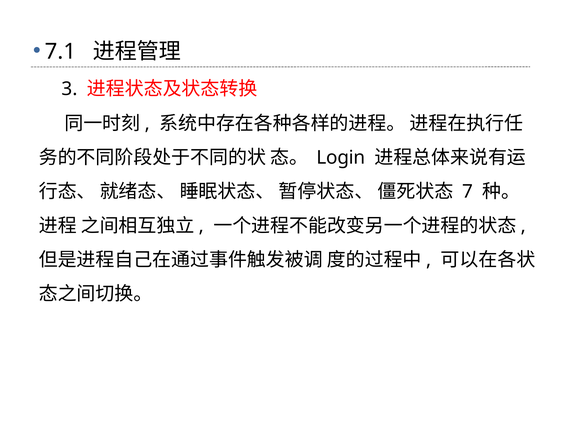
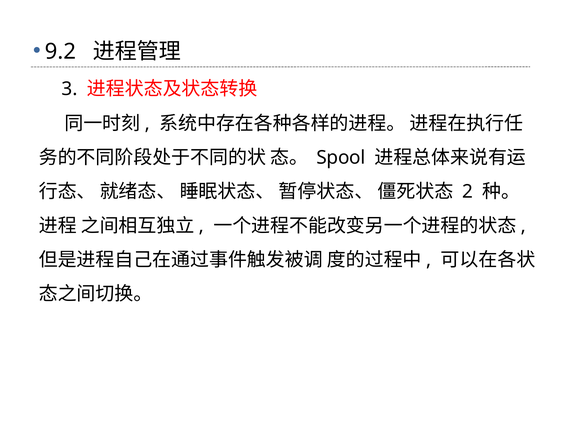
7.1: 7.1 -> 9.2
Login: Login -> Spool
7: 7 -> 2
